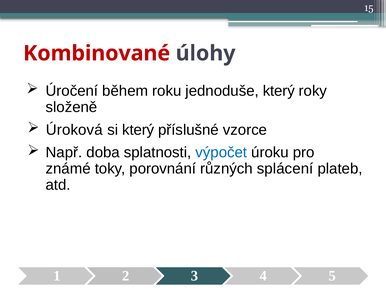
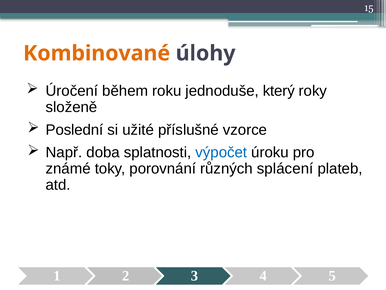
Kombinované colour: red -> orange
Úroková: Úroková -> Poslední
si který: který -> užité
